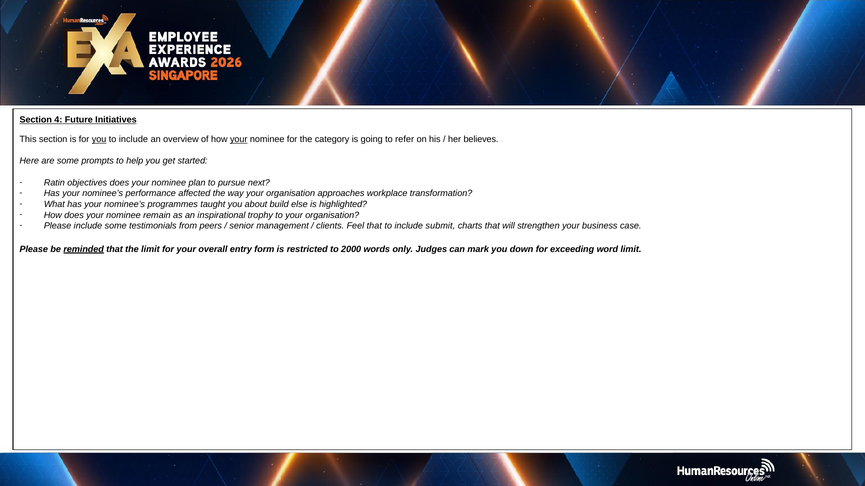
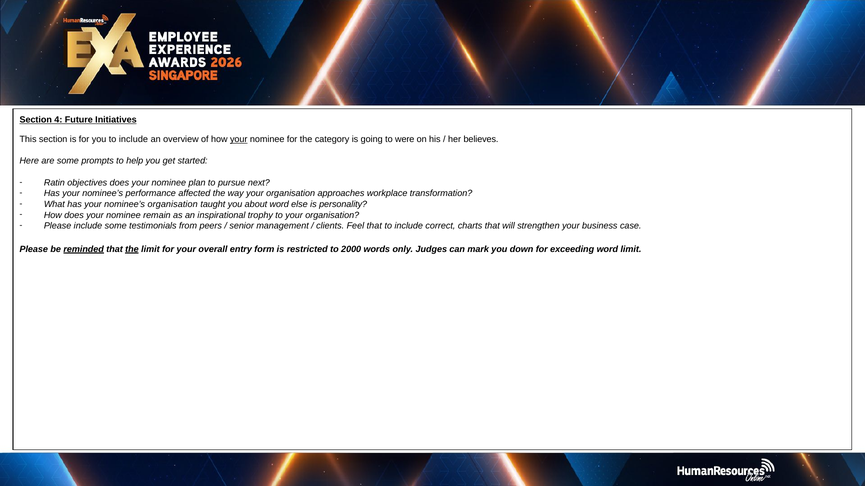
you at (99, 140) underline: present -> none
refer: refer -> were
nominee’s programmes: programmes -> organisation
about build: build -> word
highlighted: highlighted -> personality
submit: submit -> correct
the at (132, 249) underline: none -> present
